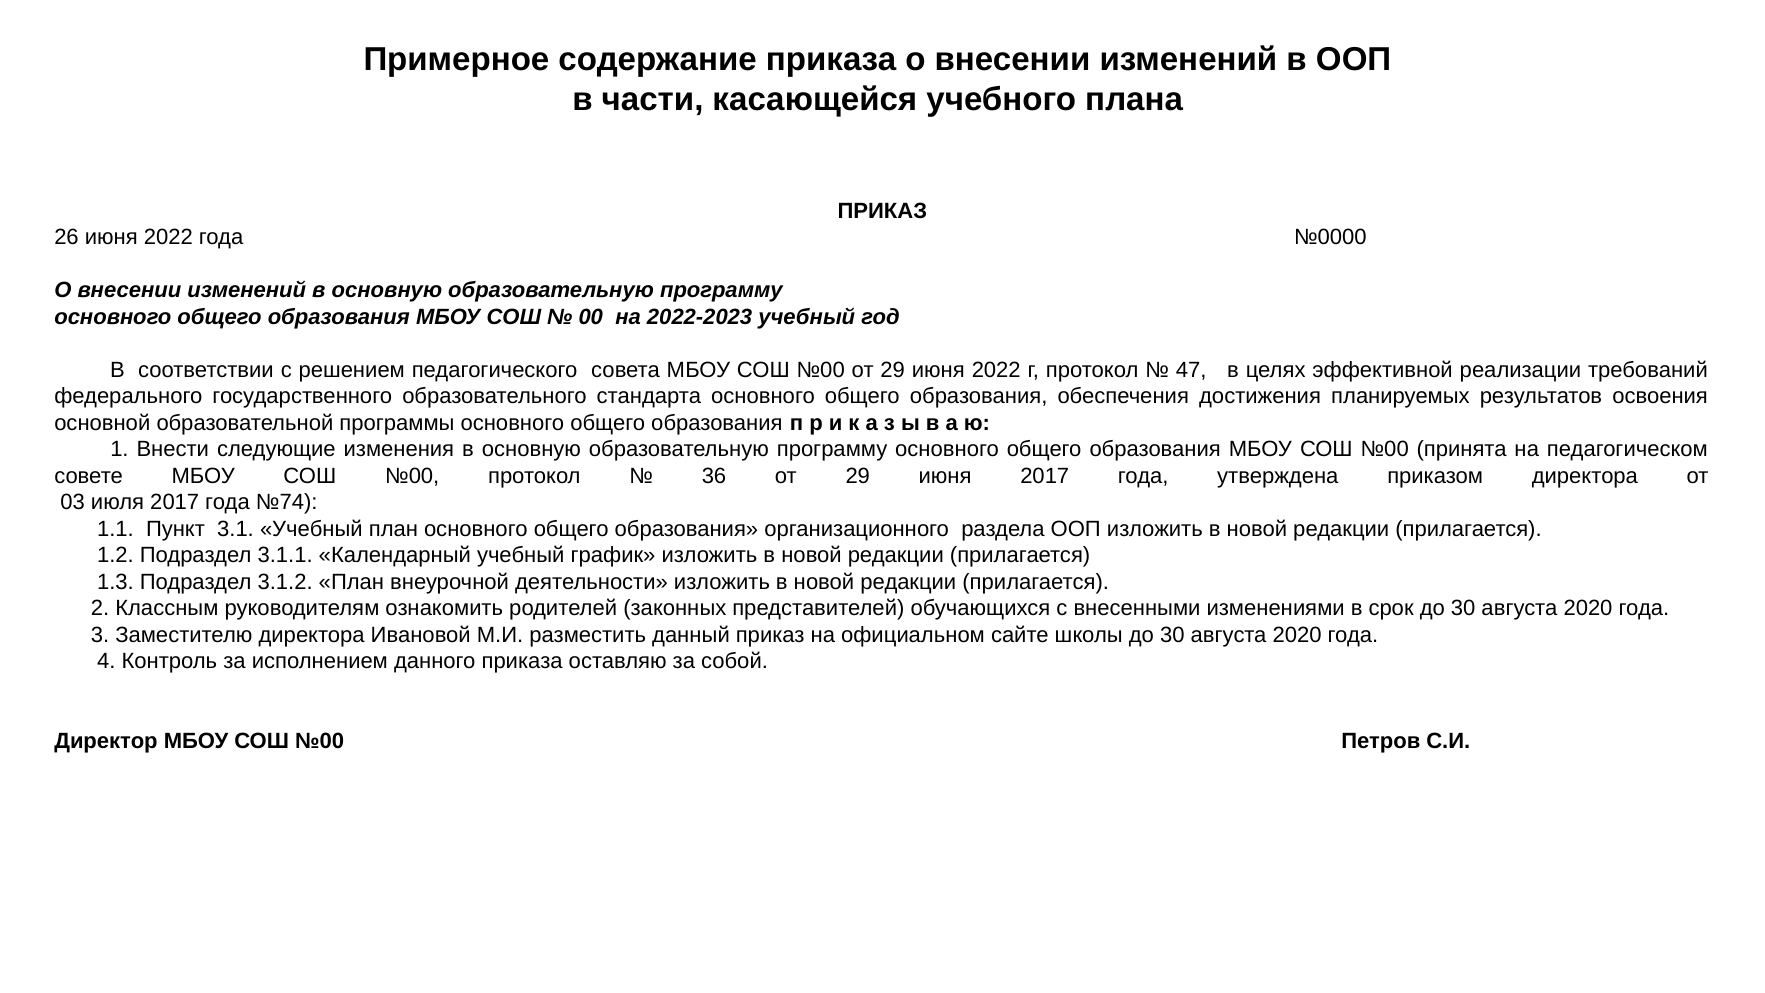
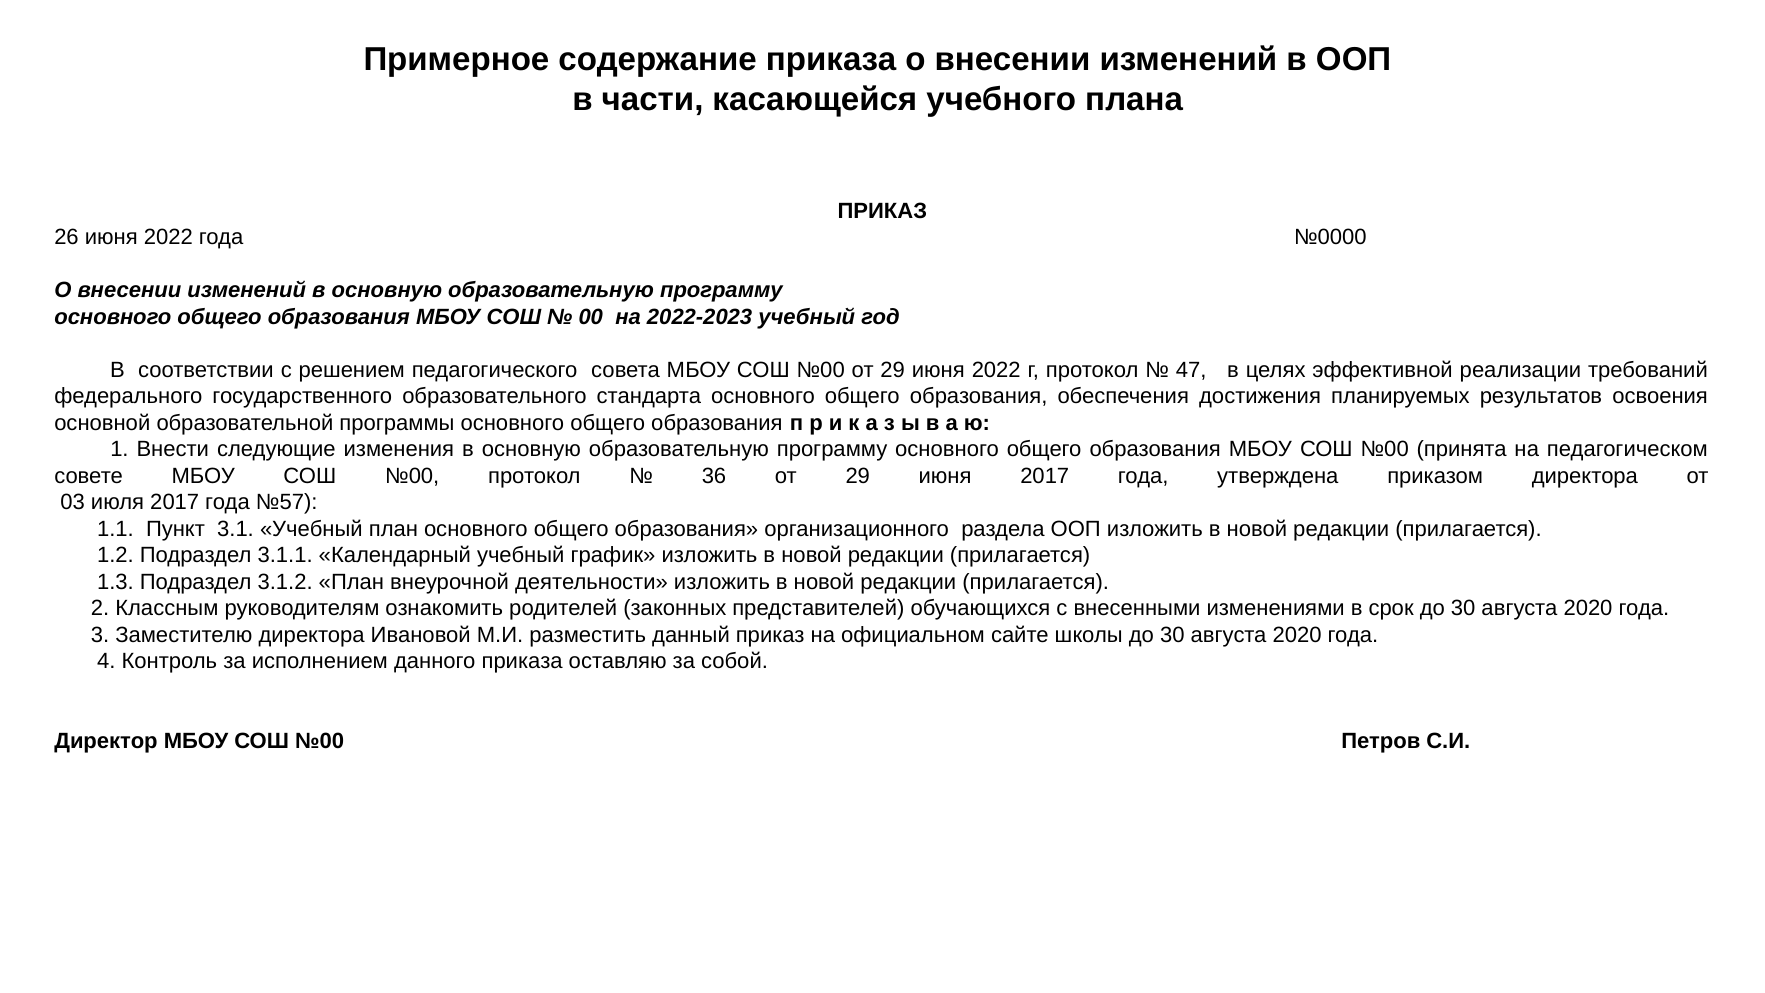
№74: №74 -> №57
